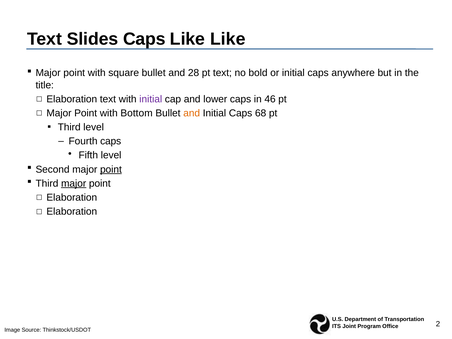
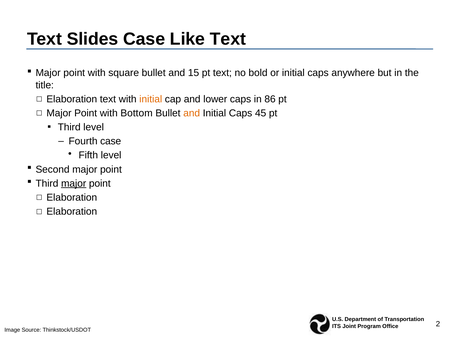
Slides Caps: Caps -> Case
Like Like: Like -> Text
28: 28 -> 15
initial at (151, 99) colour: purple -> orange
46: 46 -> 86
68: 68 -> 45
Fourth caps: caps -> case
point at (111, 169) underline: present -> none
